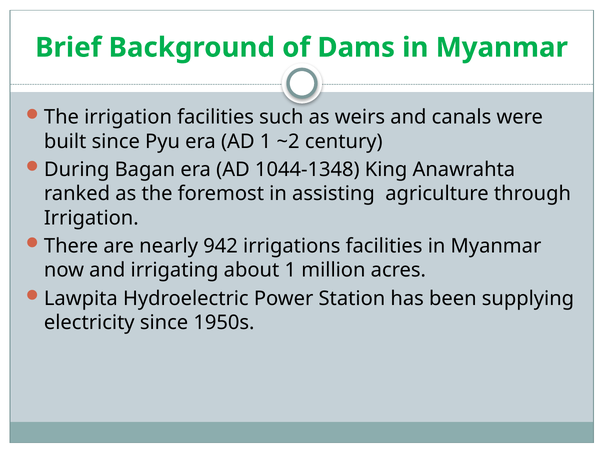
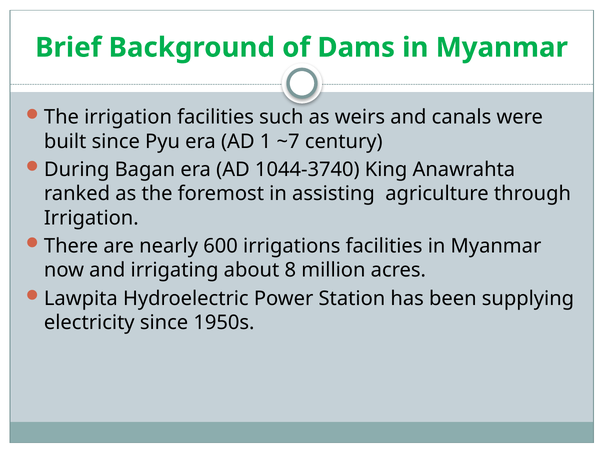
~2: ~2 -> ~7
1044-1348: 1044-1348 -> 1044-3740
942: 942 -> 600
about 1: 1 -> 8
